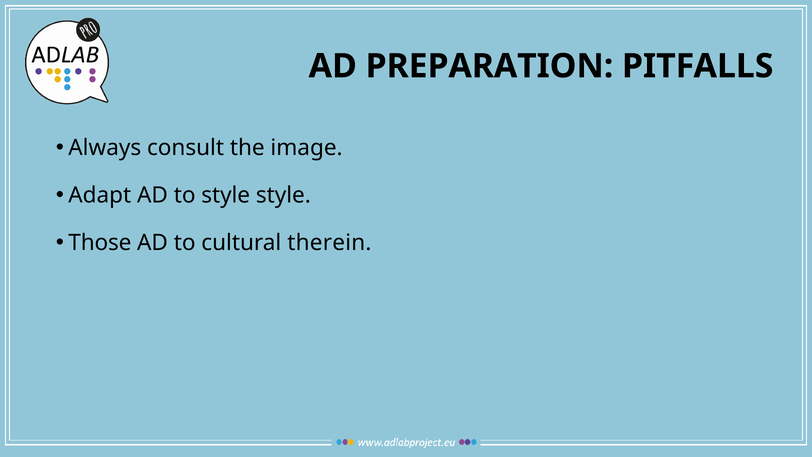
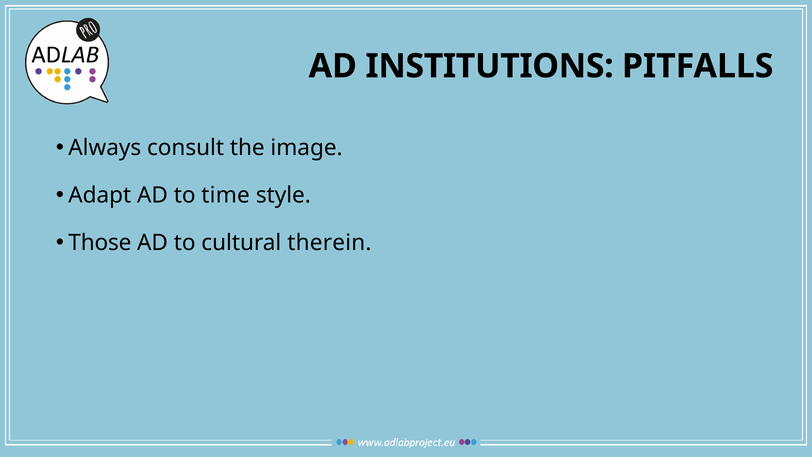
PREPARATION: PREPARATION -> INSTITUTIONS
to style: style -> time
